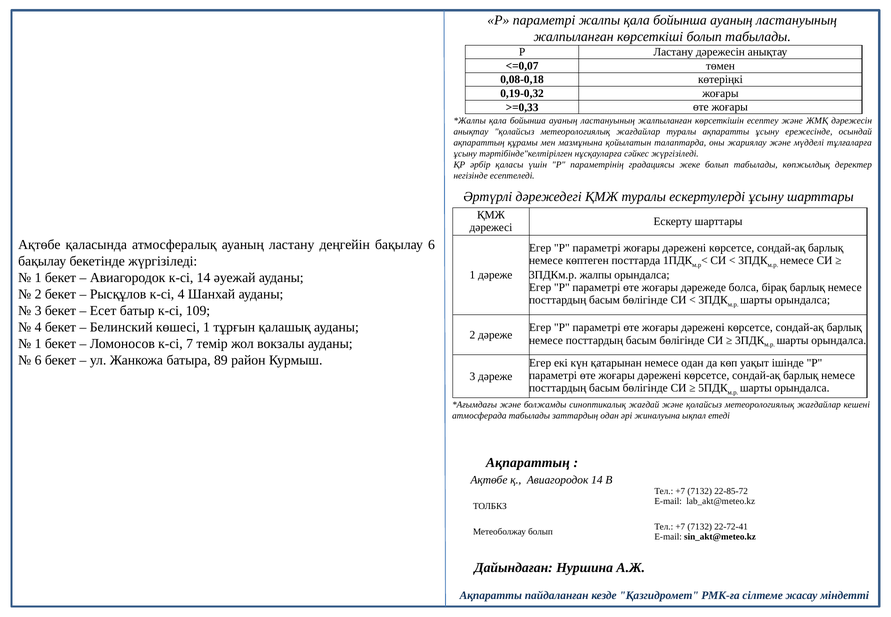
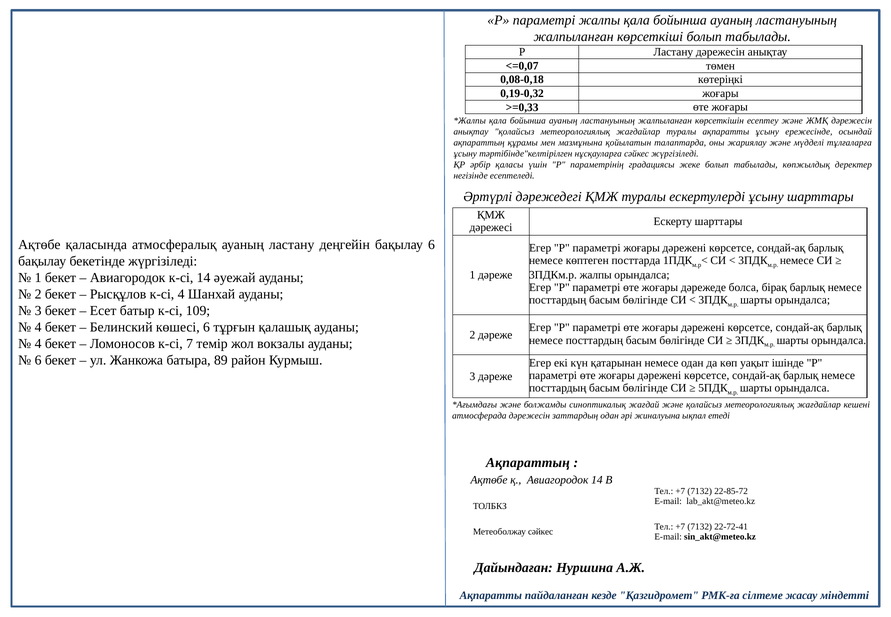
көшесі 1: 1 -> 6
1 at (38, 344): 1 -> 4
атмосферада табылады: табылады -> дәрежесін
Метеоболжау болып: болып -> сәйкес
